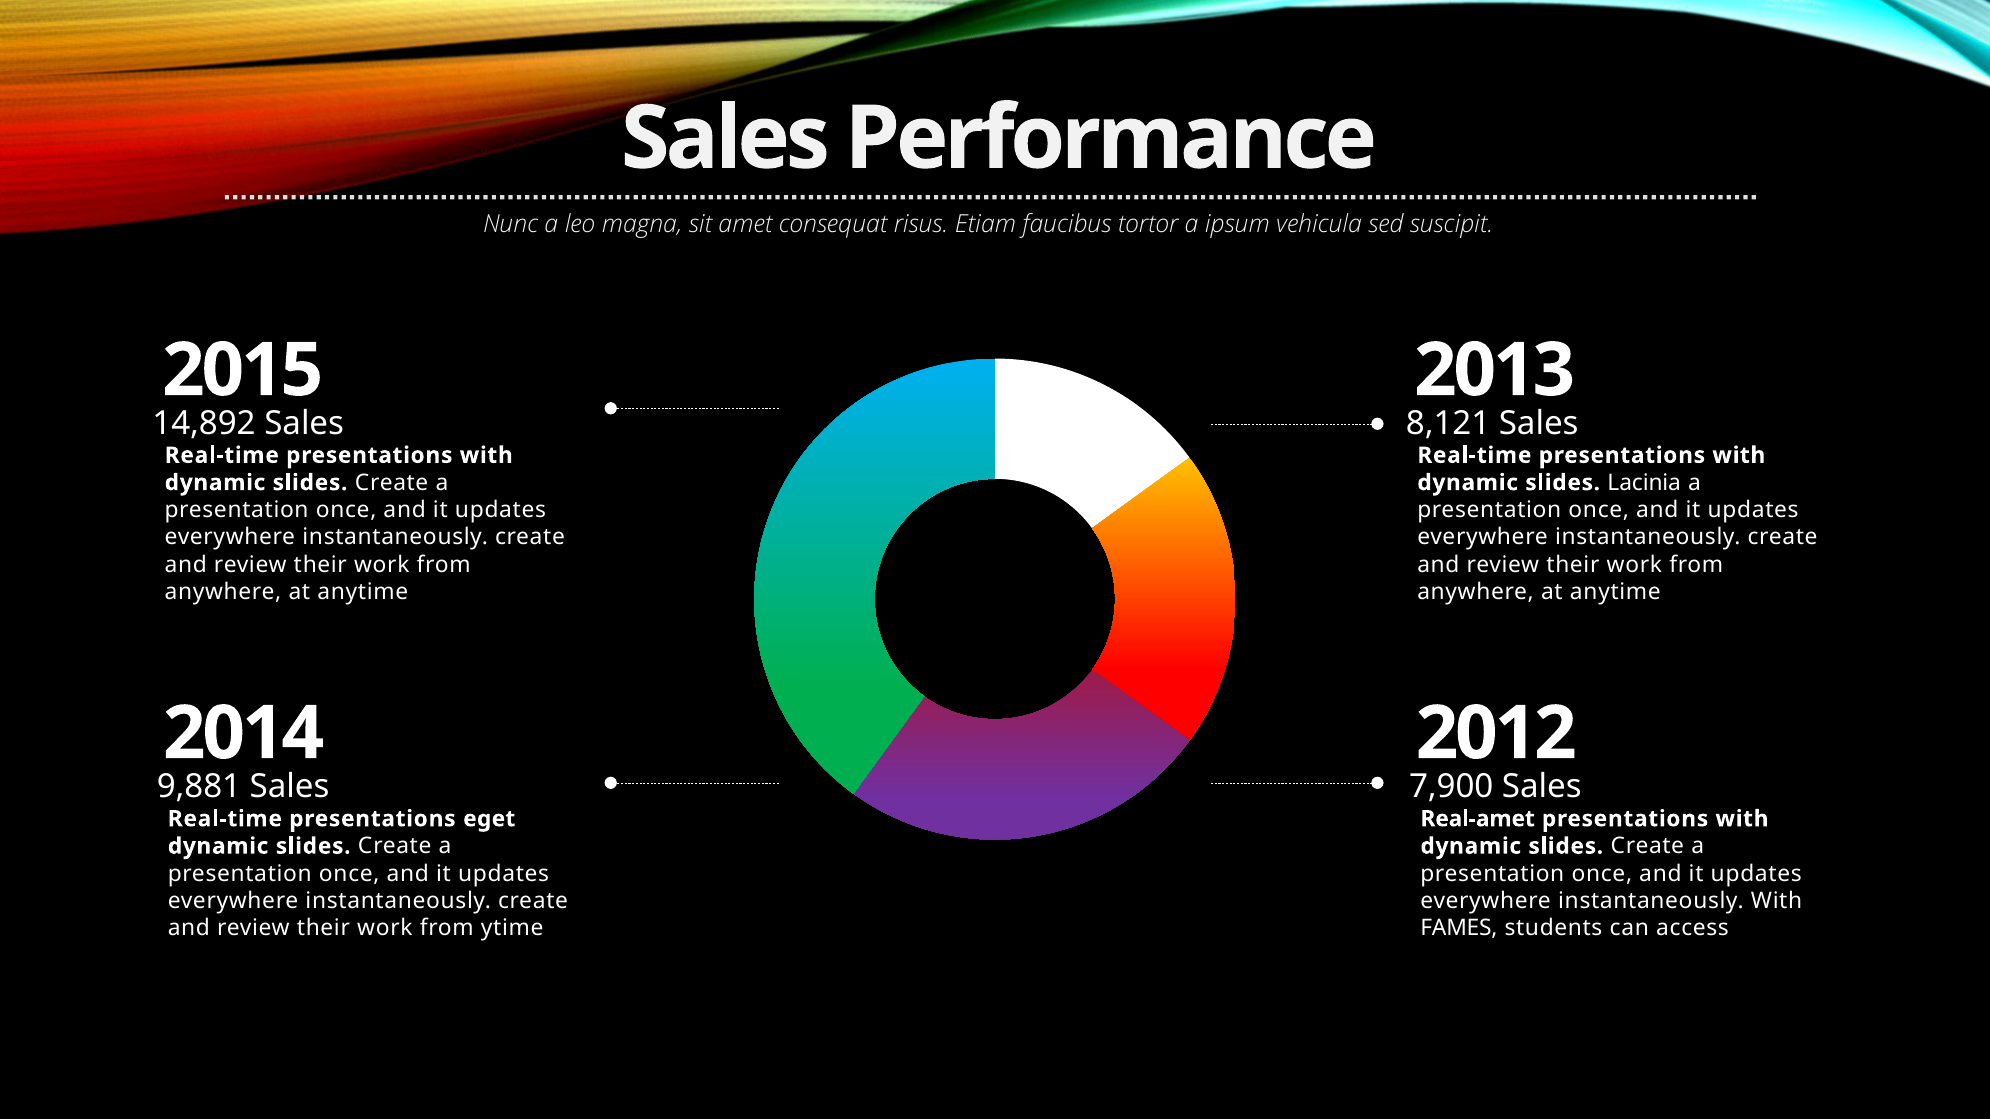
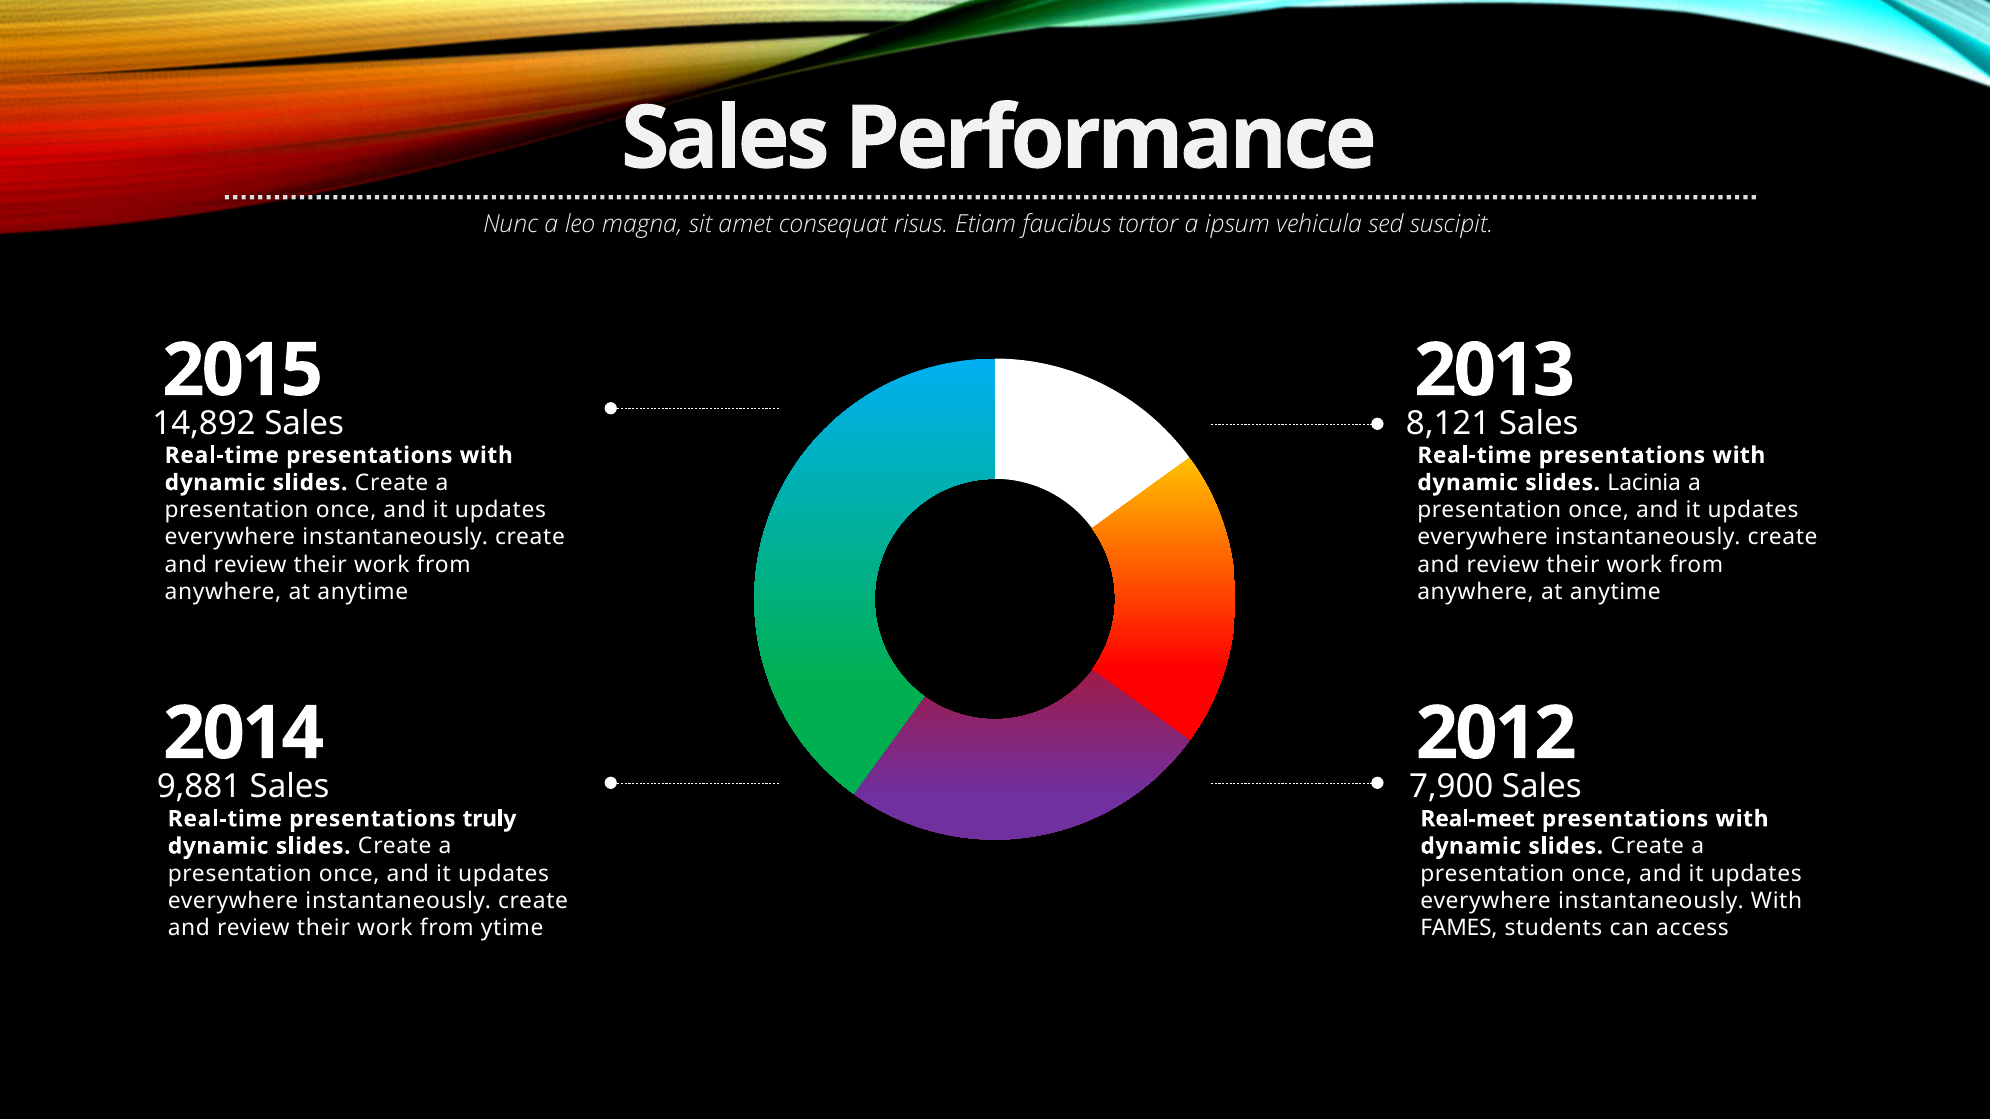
eget: eget -> truly
Real-amet: Real-amet -> Real-meet
